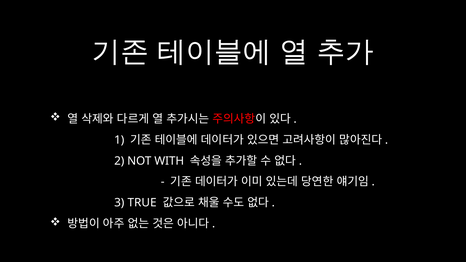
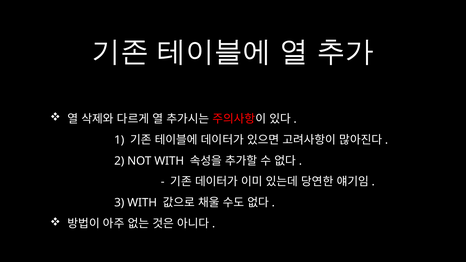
3 TRUE: TRUE -> WITH
